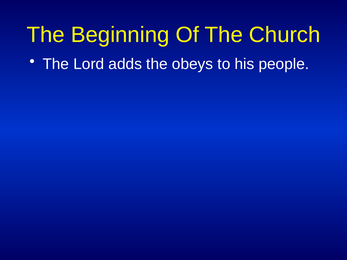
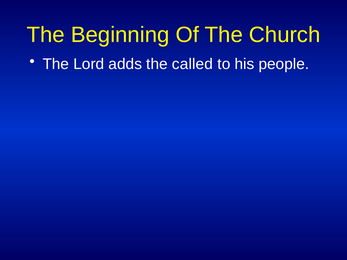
obeys: obeys -> called
